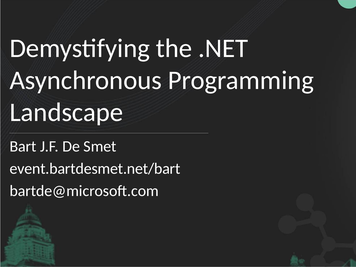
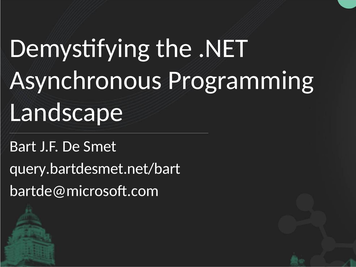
event.bartdesmet.net/bart: event.bartdesmet.net/bart -> query.bartdesmet.net/bart
